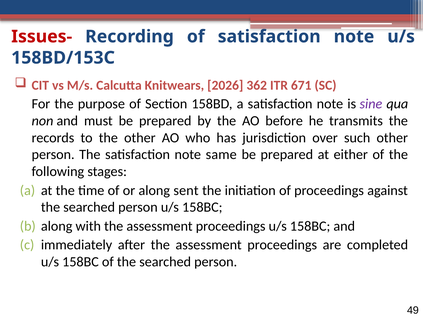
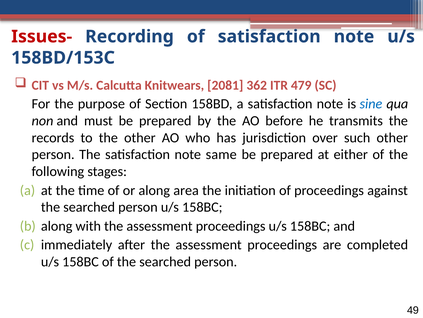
2026: 2026 -> 2081
671: 671 -> 479
sine colour: purple -> blue
sent: sent -> area
